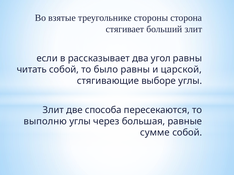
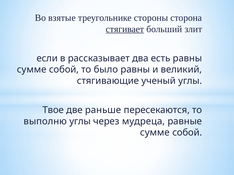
стягивает underline: none -> present
угол: угол -> есть
читать at (32, 70): читать -> сумме
царской: царской -> великий
выборе: выборе -> ученый
Злит at (53, 110): Злит -> Твое
способа: способа -> раньше
большая: большая -> мудреца
